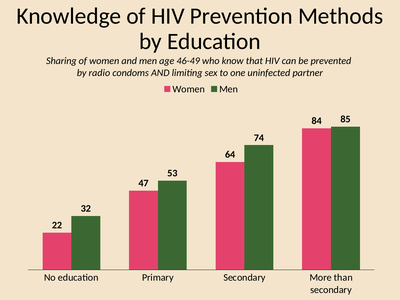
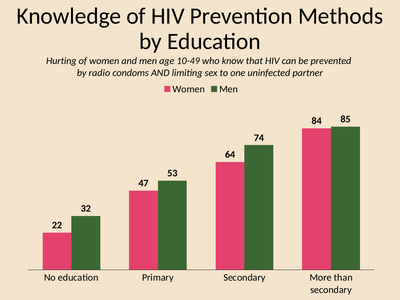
Sharing: Sharing -> Hurting
46-49: 46-49 -> 10-49
